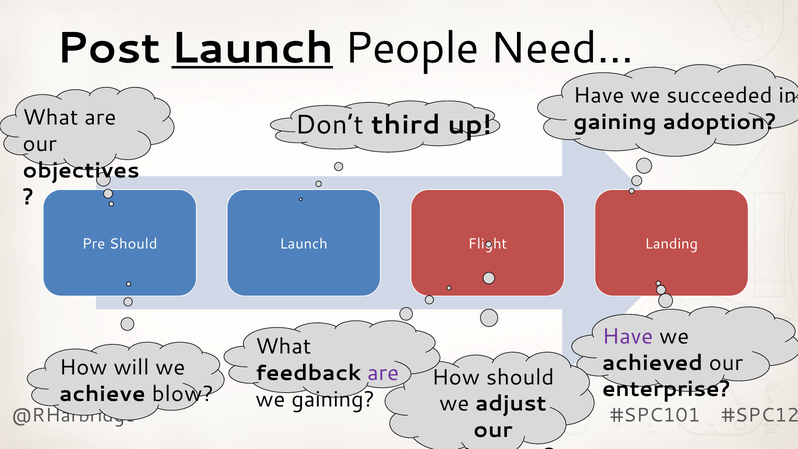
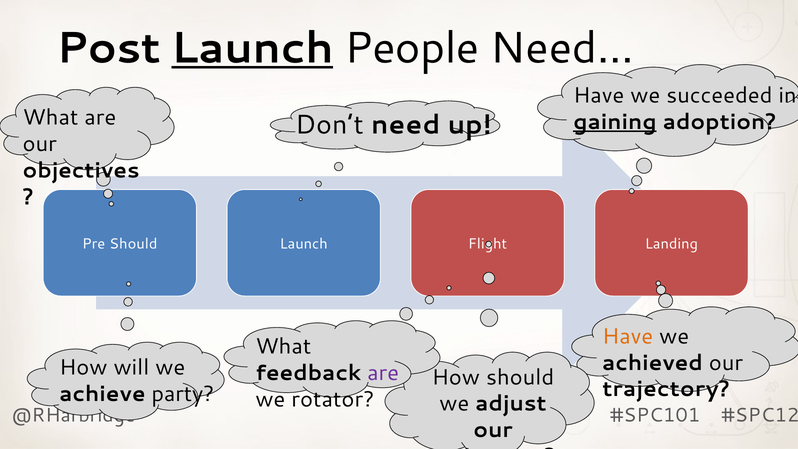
gaining at (615, 122) underline: none -> present
third: third -> need
Have at (628, 336) colour: purple -> orange
enterprise at (666, 389): enterprise -> trajectory
blow: blow -> party
we gaining: gaining -> rotator
